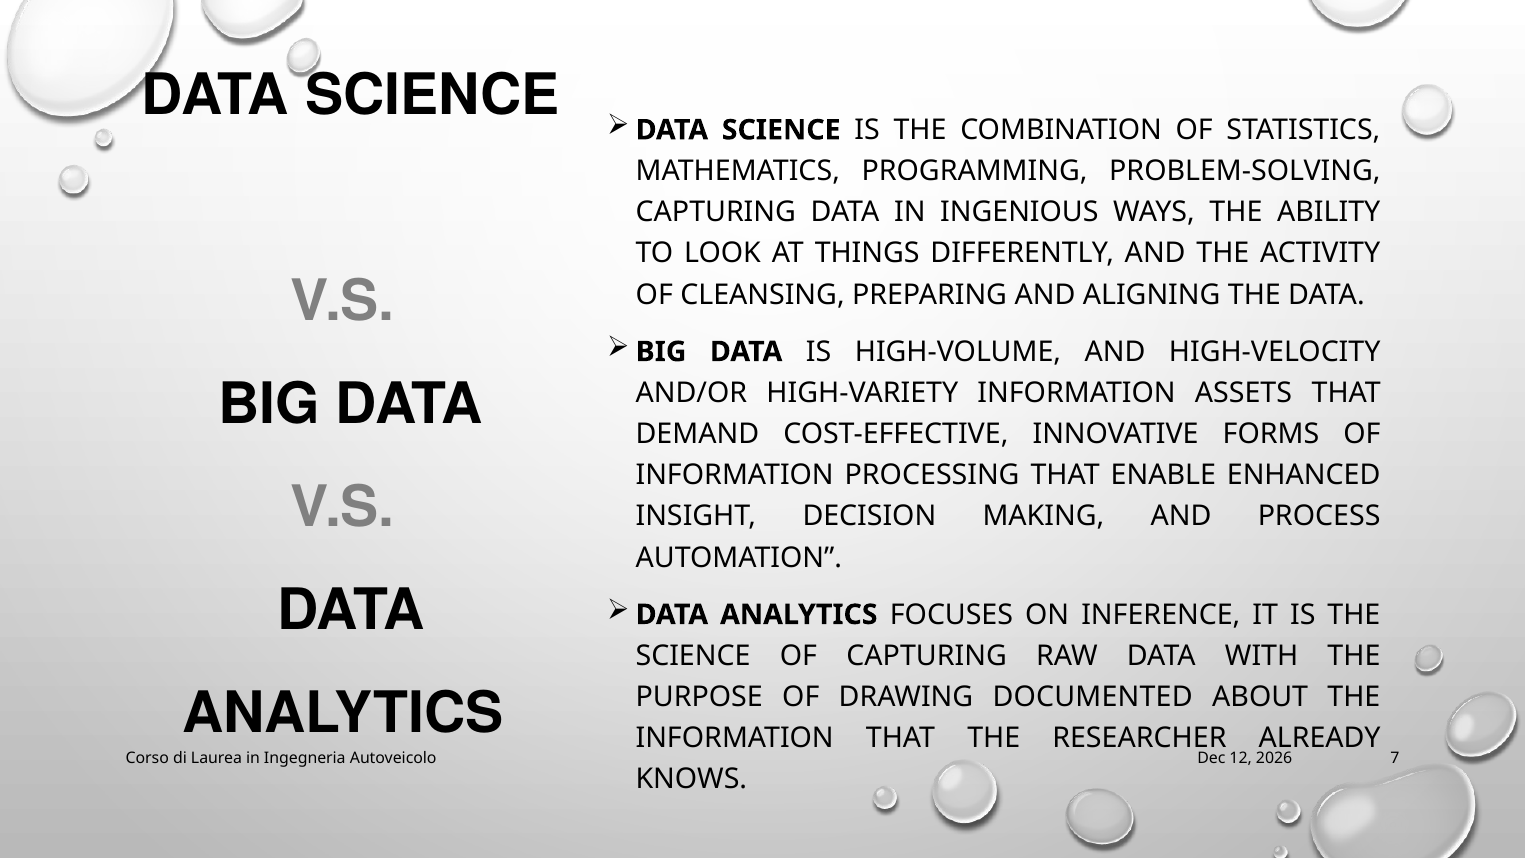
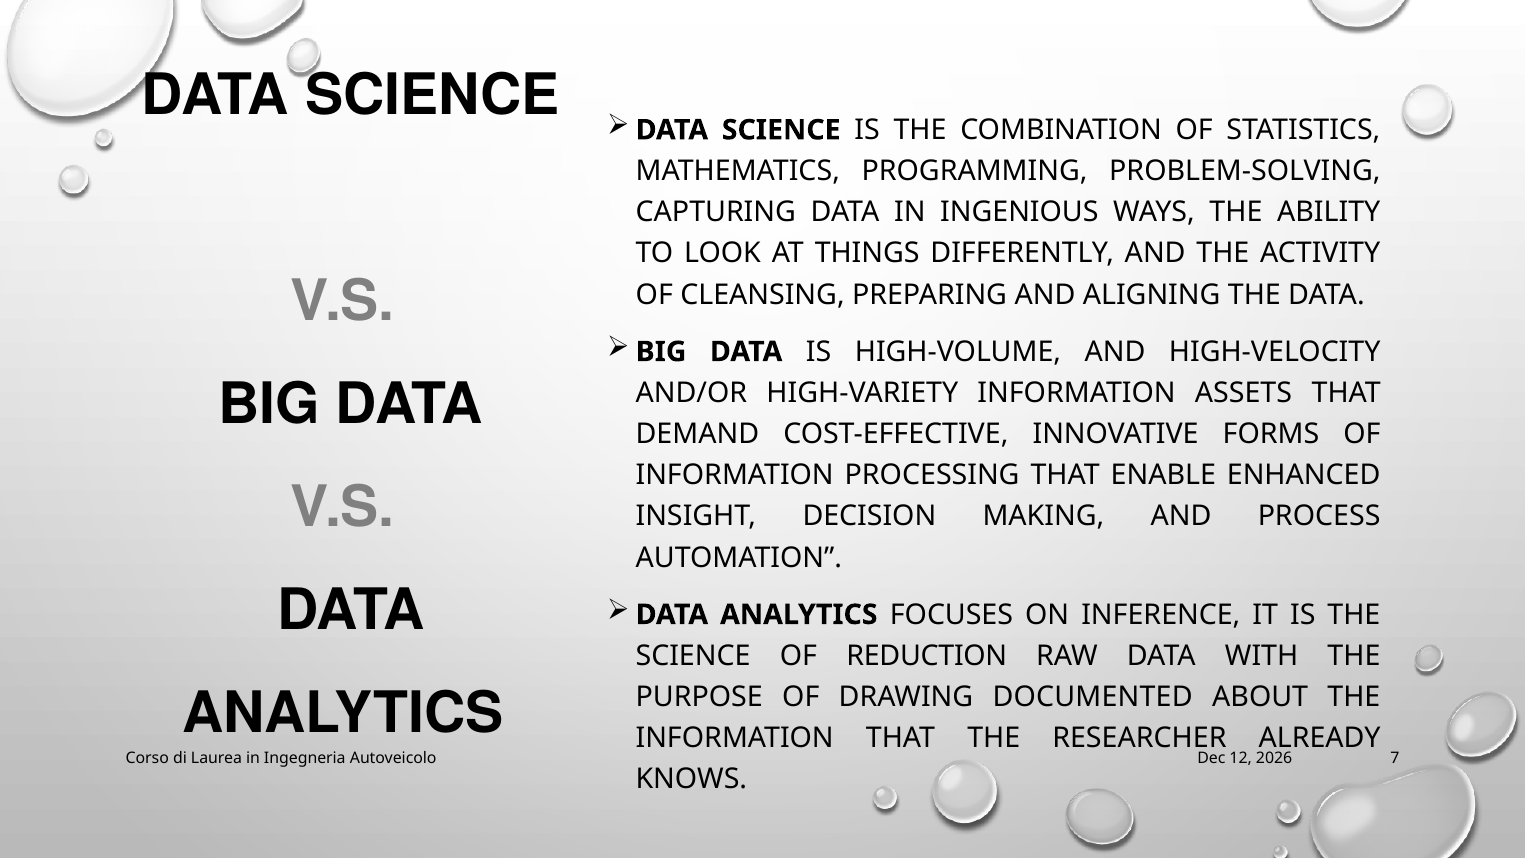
OF CAPTURING: CAPTURING -> REDUCTION
